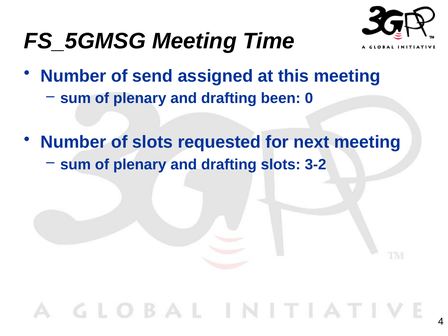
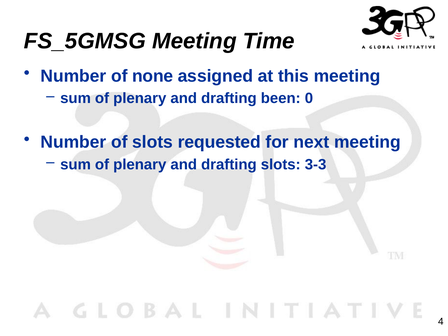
send: send -> none
3-2: 3-2 -> 3-3
